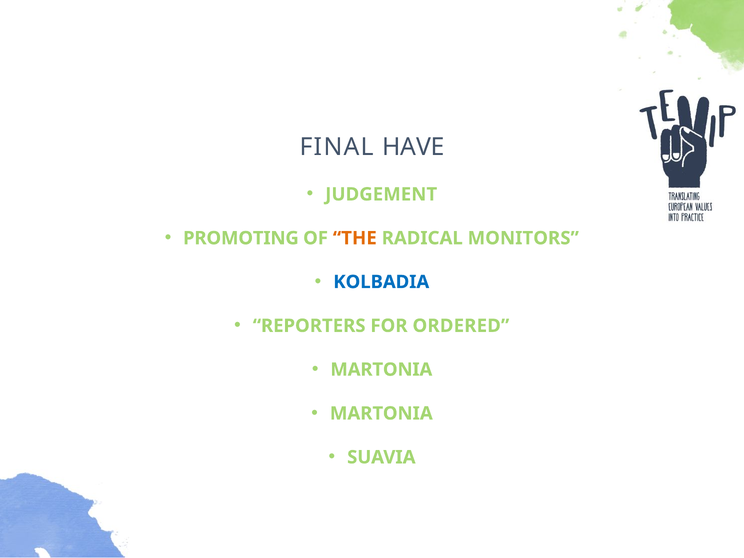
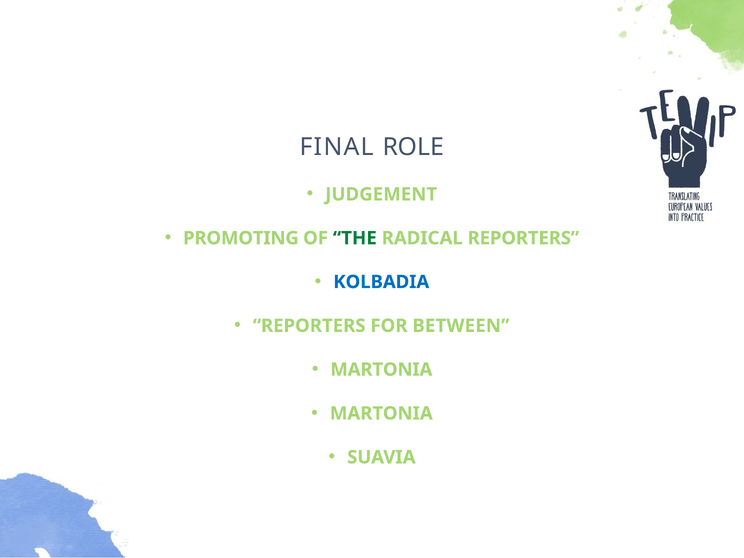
HAVE: HAVE -> ROLE
THE colour: orange -> green
RADICAL MONITORS: MONITORS -> REPORTERS
ORDERED: ORDERED -> BETWEEN
